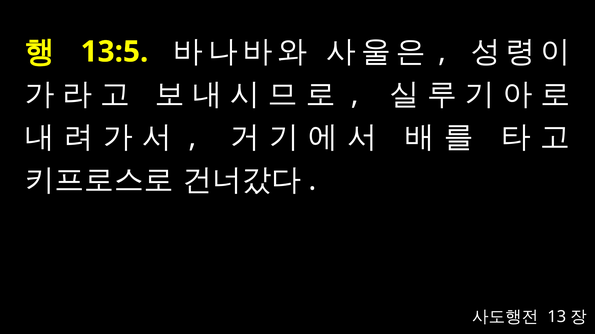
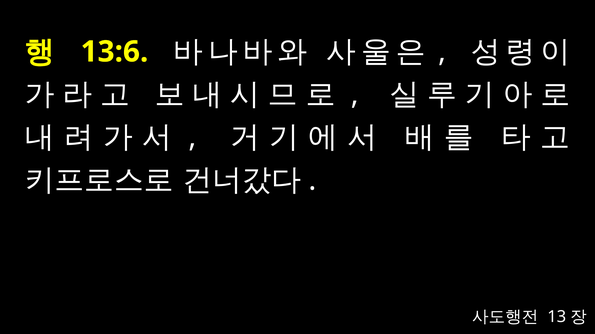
13:5: 13:5 -> 13:6
